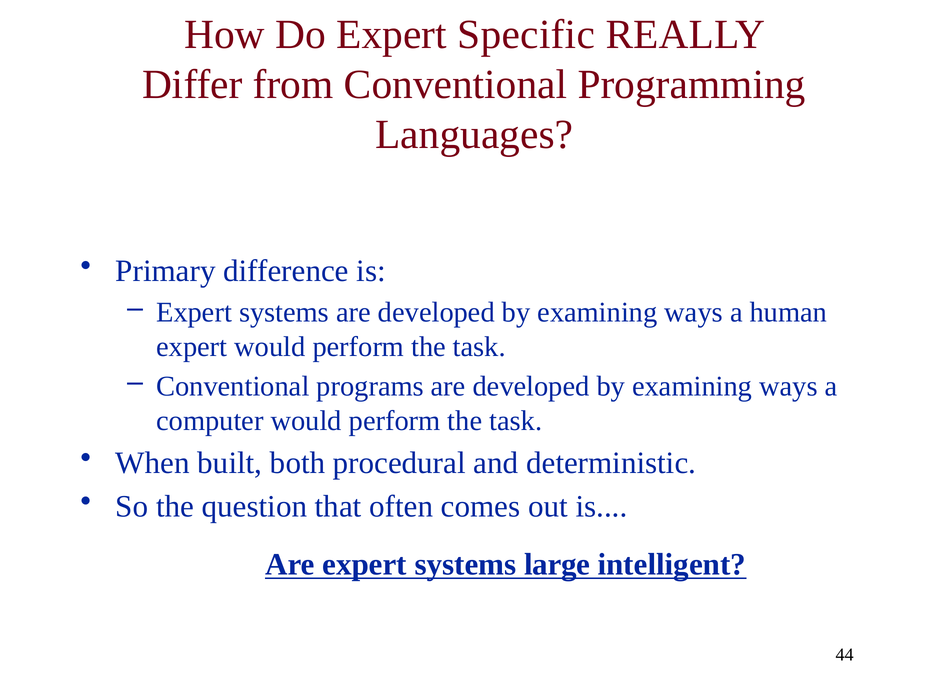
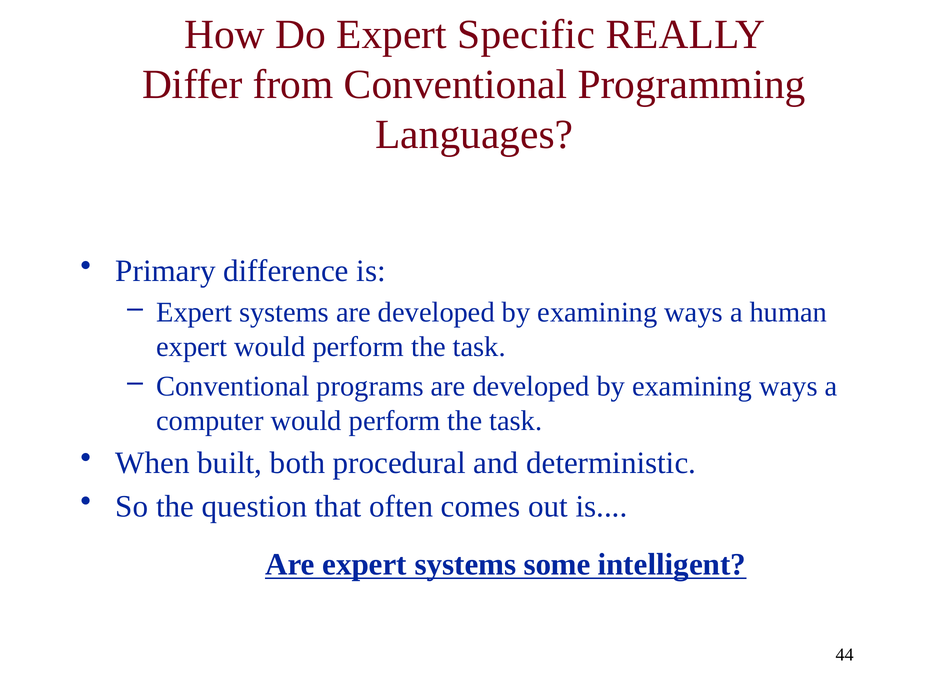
large: large -> some
